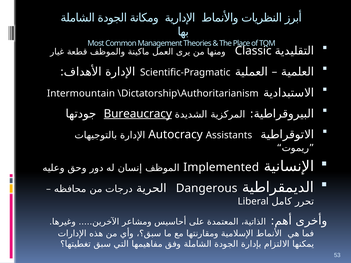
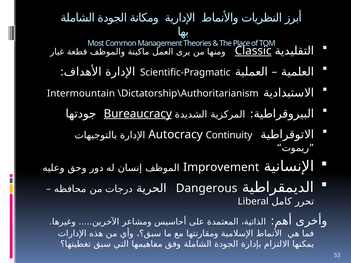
Classic underline: none -> present
Assistants: Assistants -> Continuity
Implemented: Implemented -> Improvement
